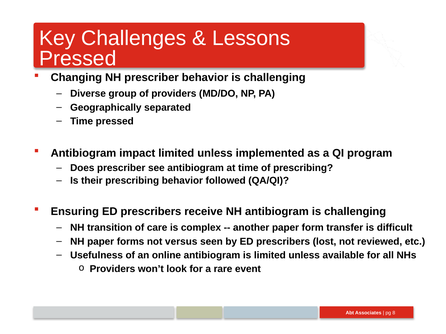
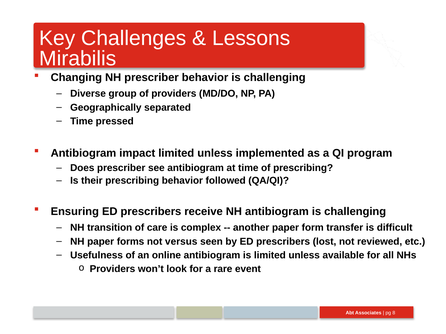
Pressed at (78, 59): Pressed -> Mirabilis
